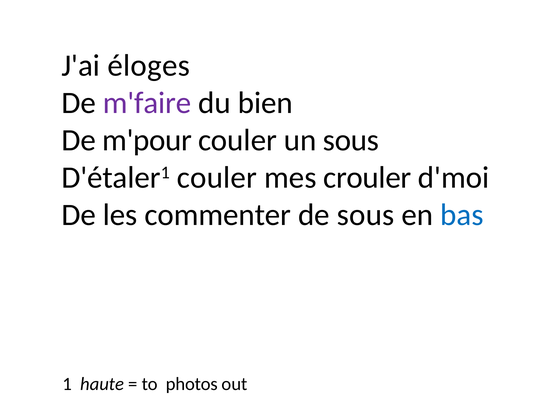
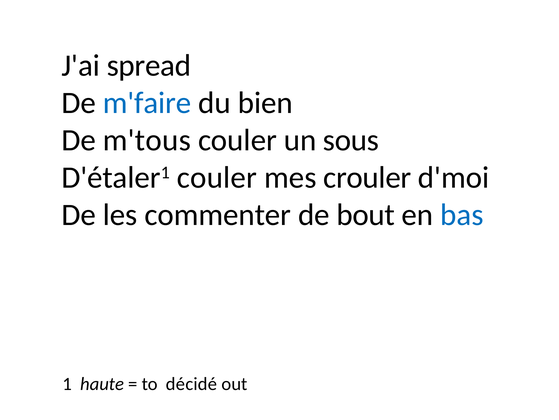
éloges: éloges -> spread
m'faire colour: purple -> blue
m'pour: m'pour -> m'tous
de sous: sous -> bout
photos: photos -> décidé
